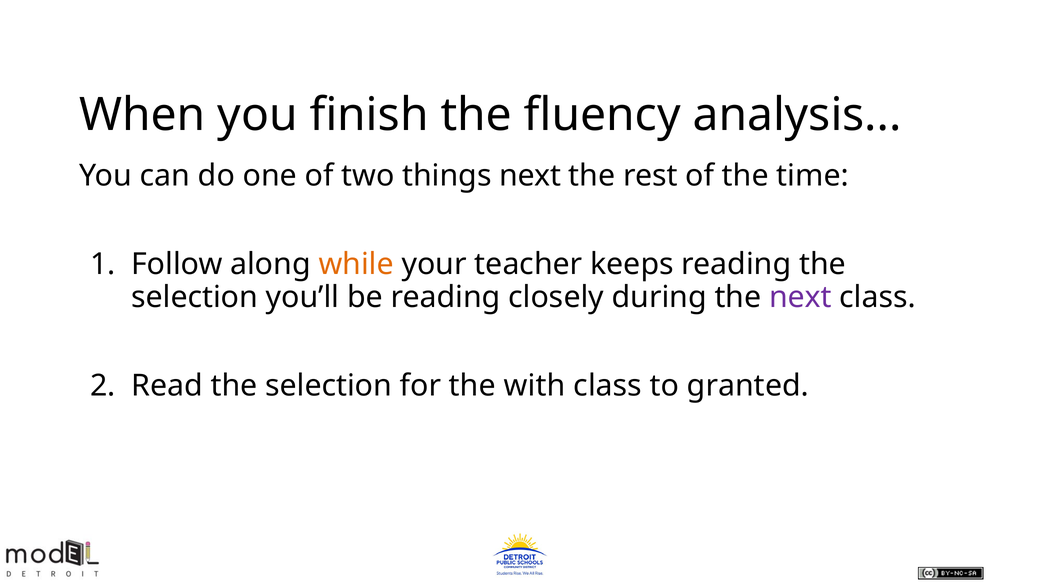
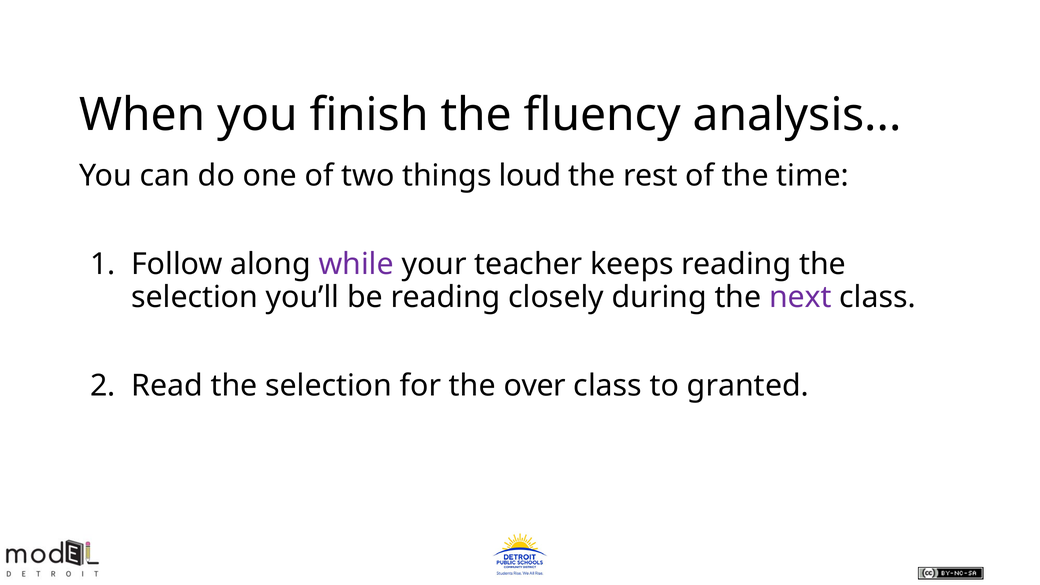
things next: next -> loud
while colour: orange -> purple
with: with -> over
